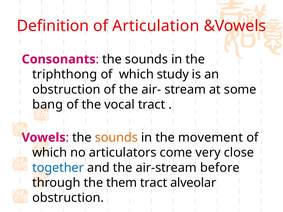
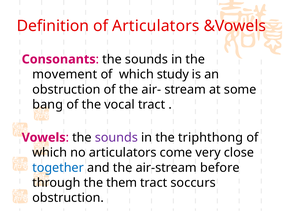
of Articulation: Articulation -> Articulators
triphthong: triphthong -> movement
sounds at (116, 138) colour: orange -> purple
movement: movement -> triphthong
alveolar: alveolar -> soccurs
